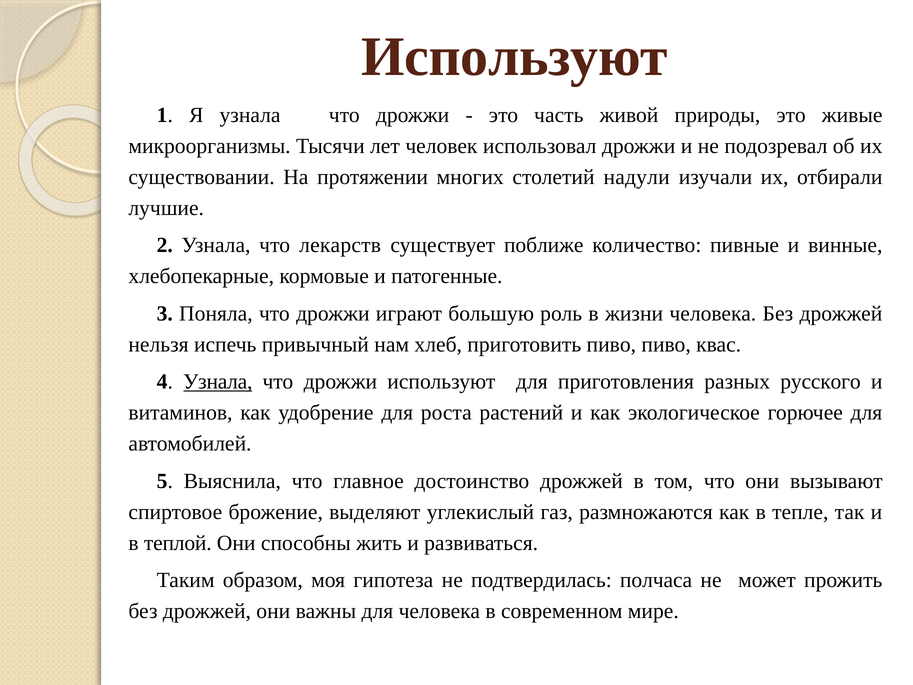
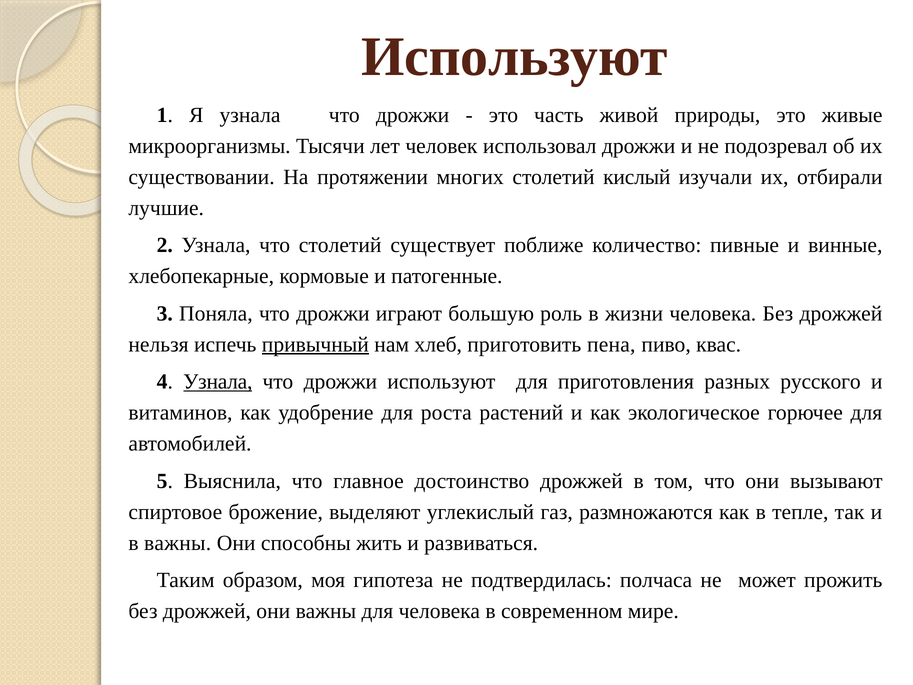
надули: надули -> кислый
что лекарств: лекарств -> столетий
привычный underline: none -> present
приготовить пиво: пиво -> пена
в теплой: теплой -> важны
